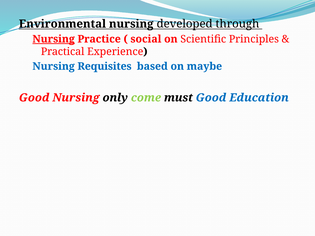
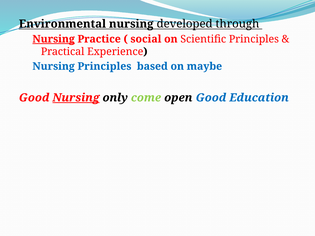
Nursing Requisites: Requisites -> Principles
Nursing at (76, 98) underline: none -> present
must: must -> open
